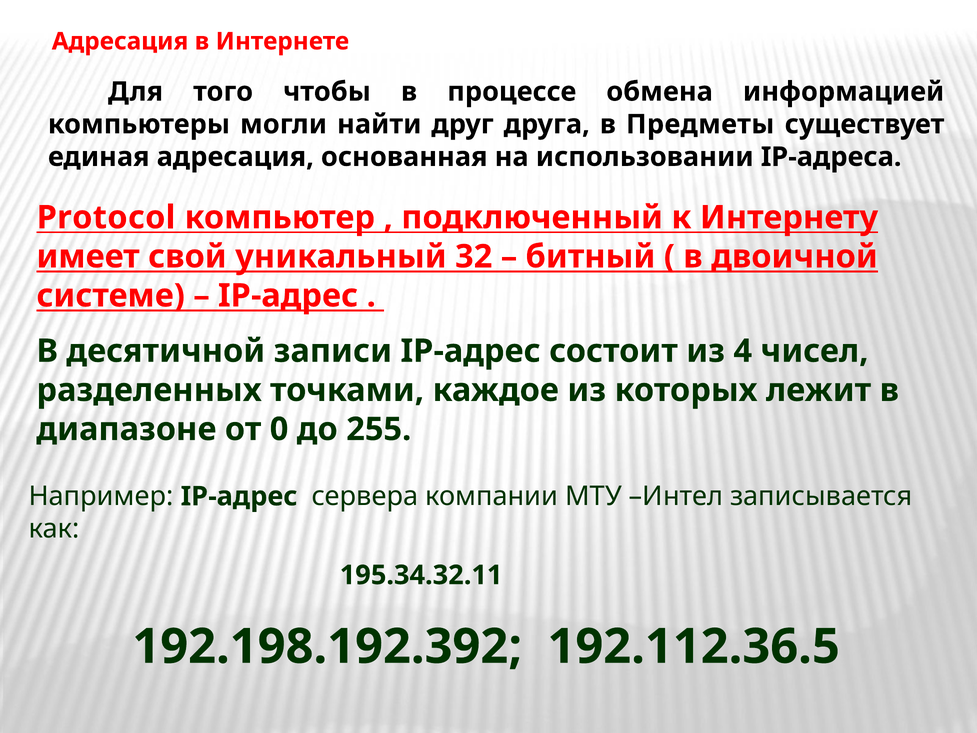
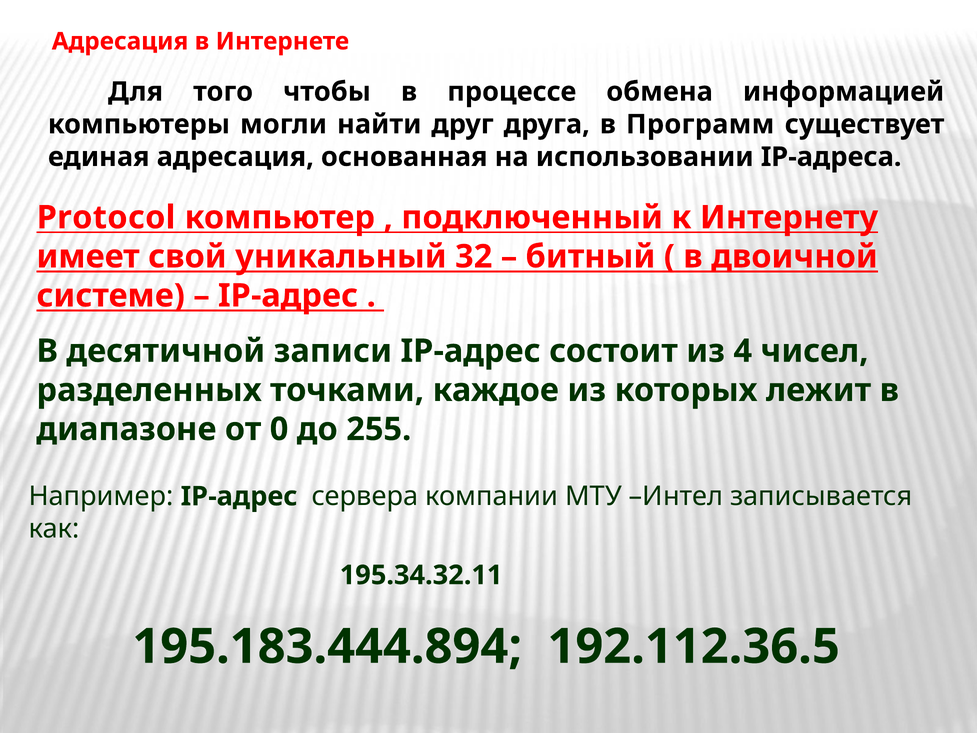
Предметы: Предметы -> Программ
192.198.192.392: 192.198.192.392 -> 195.183.444.894
